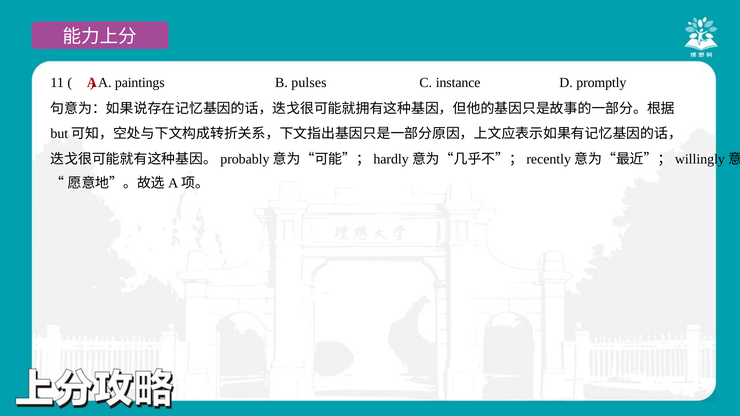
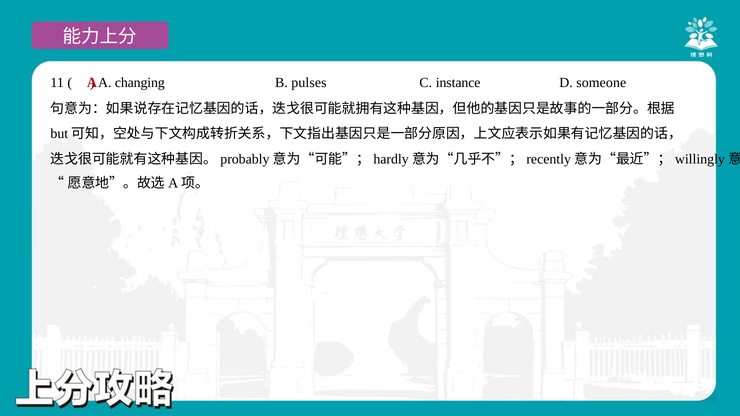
paintings: paintings -> changing
promptly: promptly -> someone
